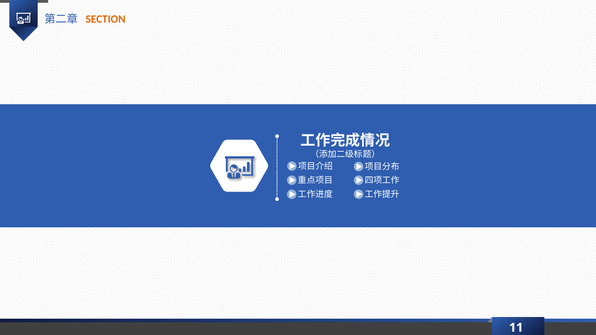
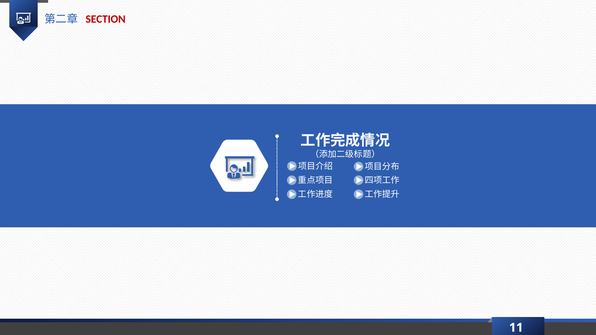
SECTION colour: orange -> red
